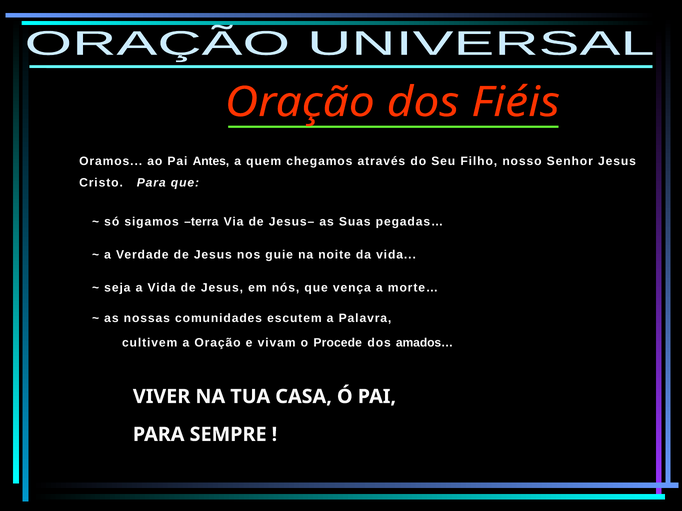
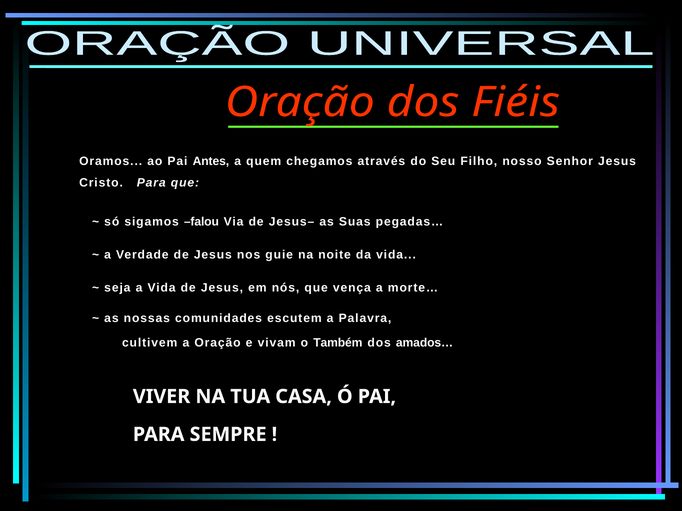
terra: terra -> falou
Procede: Procede -> Também
